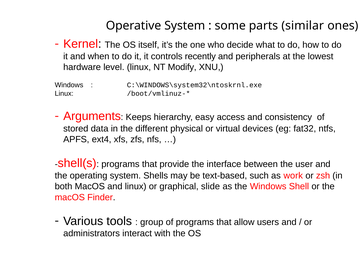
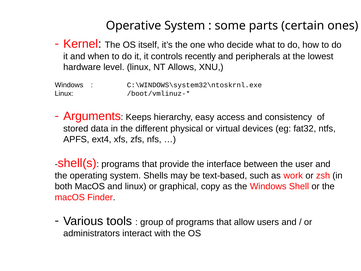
similar: similar -> certain
Modify: Modify -> Allows
slide: slide -> copy
